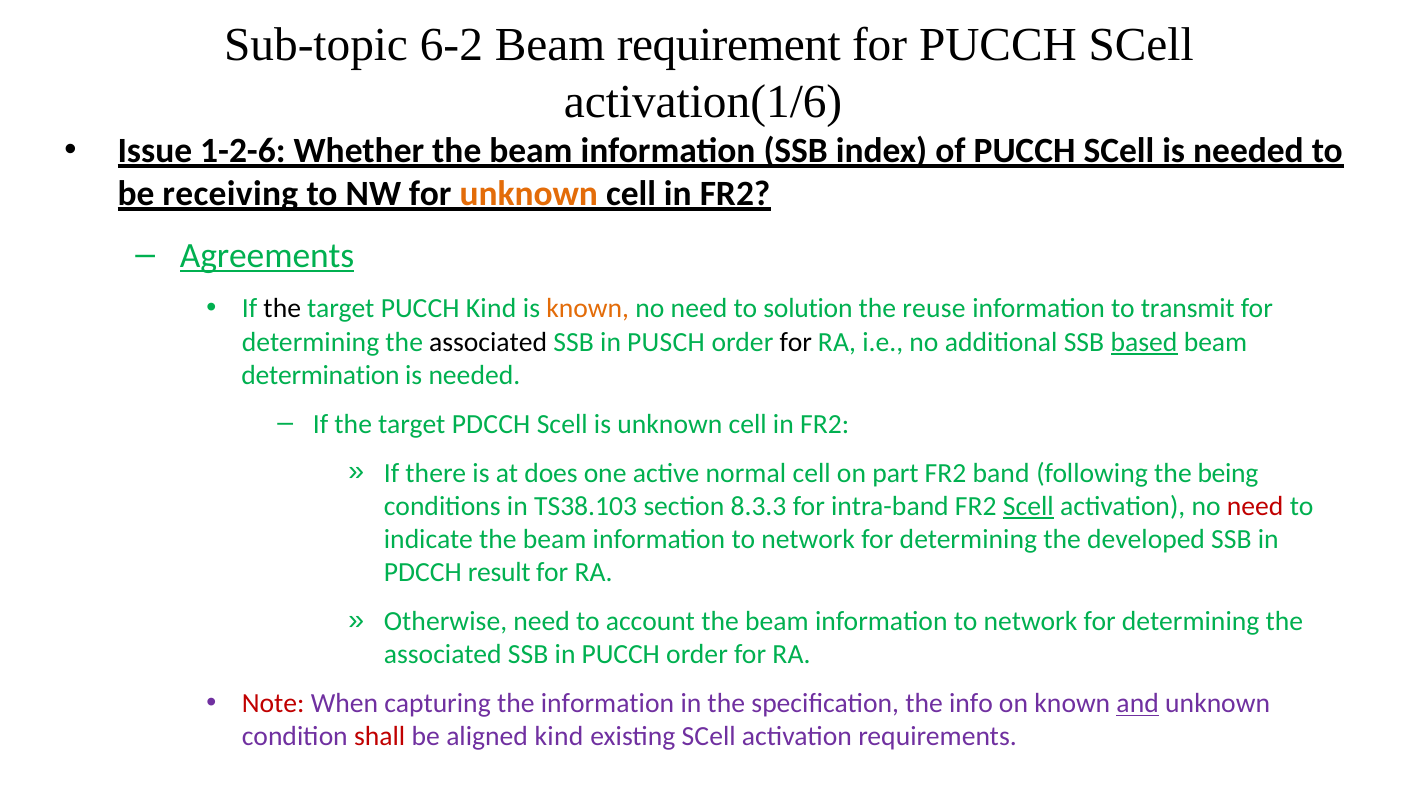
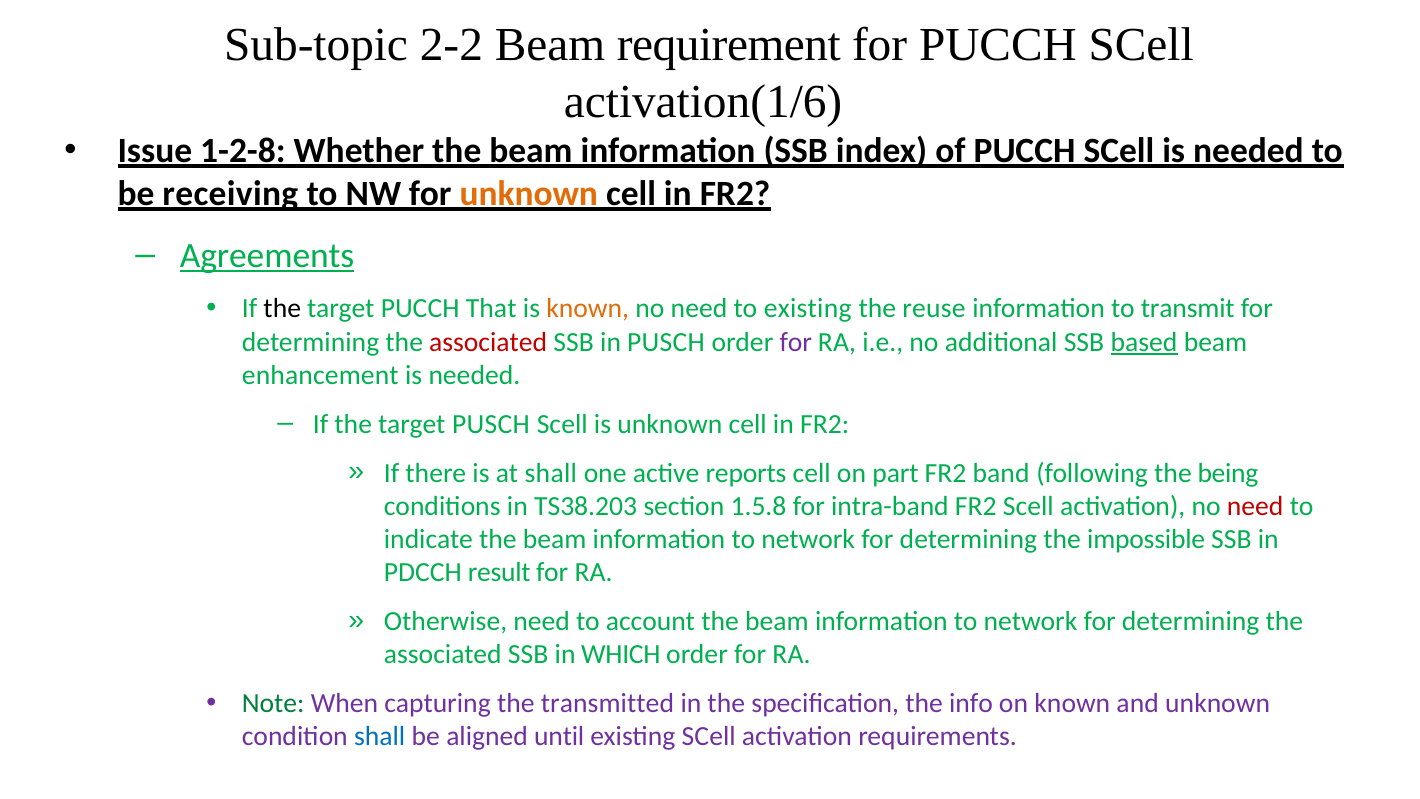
6-2: 6-2 -> 2-2
1-2-6: 1-2-6 -> 1-2-8
PUCCH Kind: Kind -> That
to solution: solution -> existing
associated at (488, 342) colour: black -> red
for at (796, 342) colour: black -> purple
determination: determination -> enhancement
target PDCCH: PDCCH -> PUSCH
at does: does -> shall
normal: normal -> reports
TS38.103: TS38.103 -> TS38.203
8.3.3: 8.3.3 -> 1.5.8
Scell at (1028, 506) underline: present -> none
developed: developed -> impossible
in PUCCH: PUCCH -> WHICH
Note colour: red -> green
the information: information -> transmitted
and underline: present -> none
shall at (380, 736) colour: red -> blue
aligned kind: kind -> until
